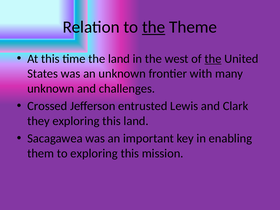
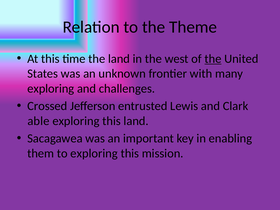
the at (154, 27) underline: present -> none
unknown at (51, 89): unknown -> exploring
they: they -> able
